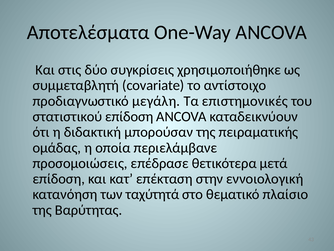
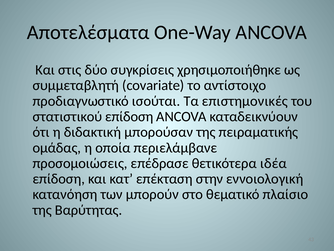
μεγάλη: μεγάλη -> ισούται
μετά: μετά -> ιδέα
ταχύτητά: ταχύτητά -> μπορούν
